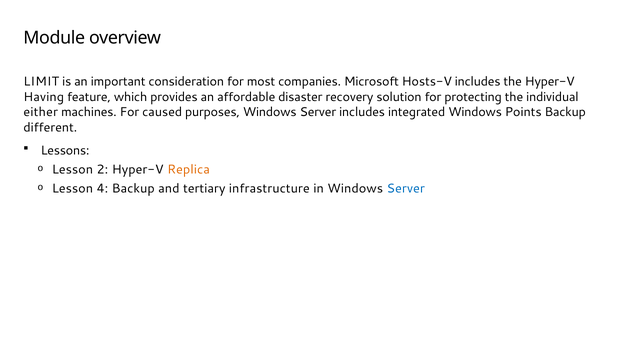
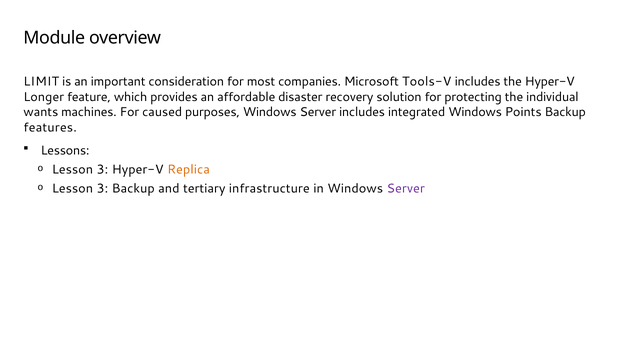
Hosts-V: Hosts-V -> Tools-V
Having: Having -> Longer
either: either -> wants
different: different -> features
2 at (102, 170): 2 -> 3
4 at (102, 189): 4 -> 3
Server at (406, 189) colour: blue -> purple
